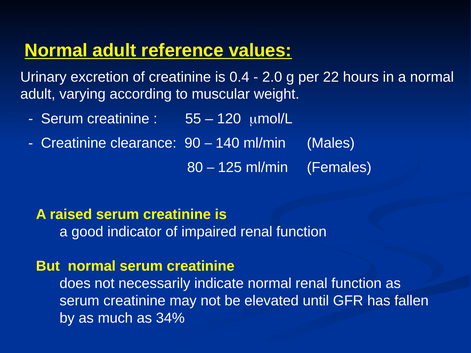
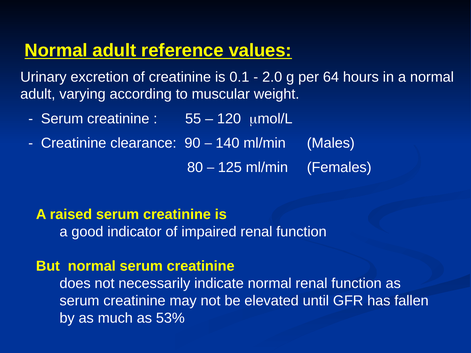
0.4: 0.4 -> 0.1
22: 22 -> 64
34%: 34% -> 53%
